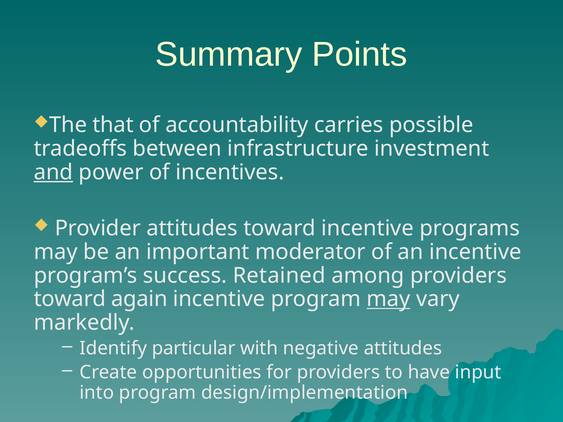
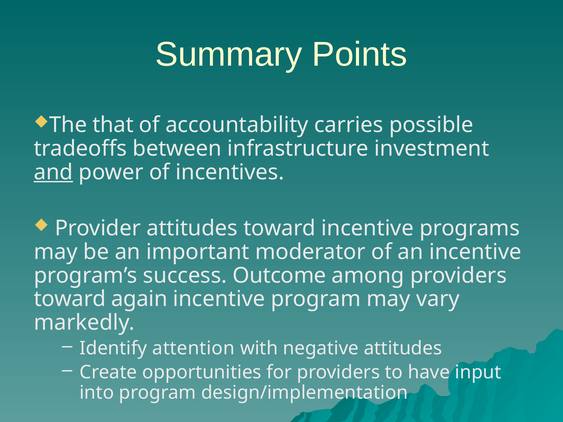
Retained: Retained -> Outcome
may at (388, 299) underline: present -> none
particular: particular -> attention
